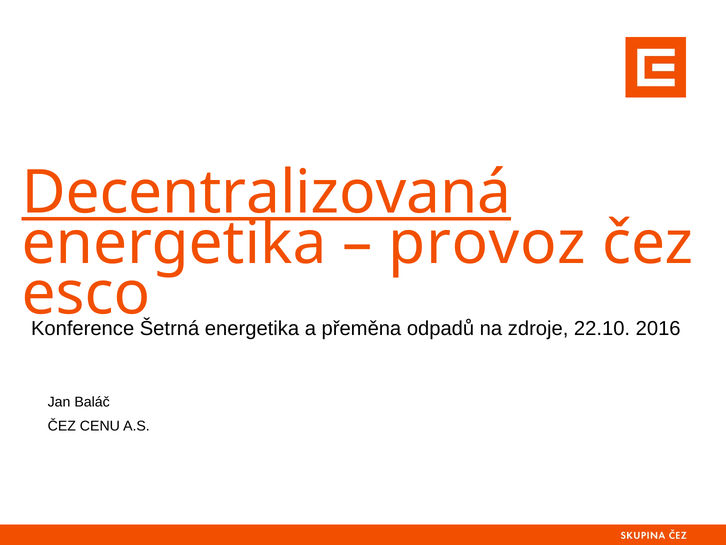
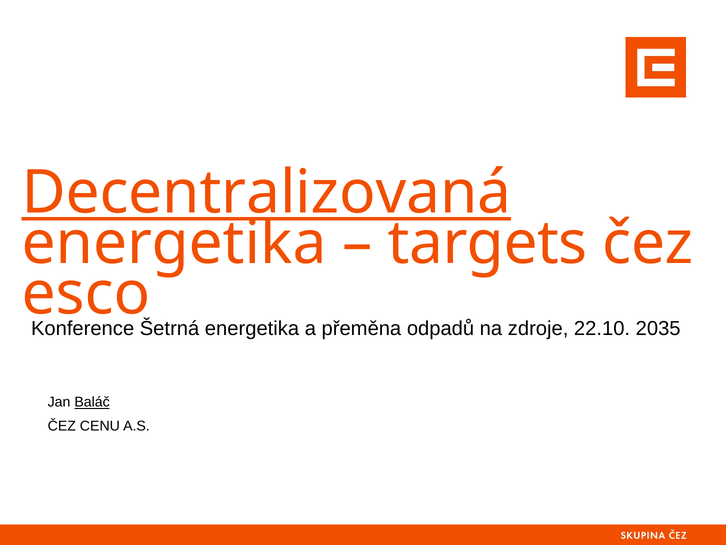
provoz: provoz -> targets
2016: 2016 -> 2035
Baláč underline: none -> present
